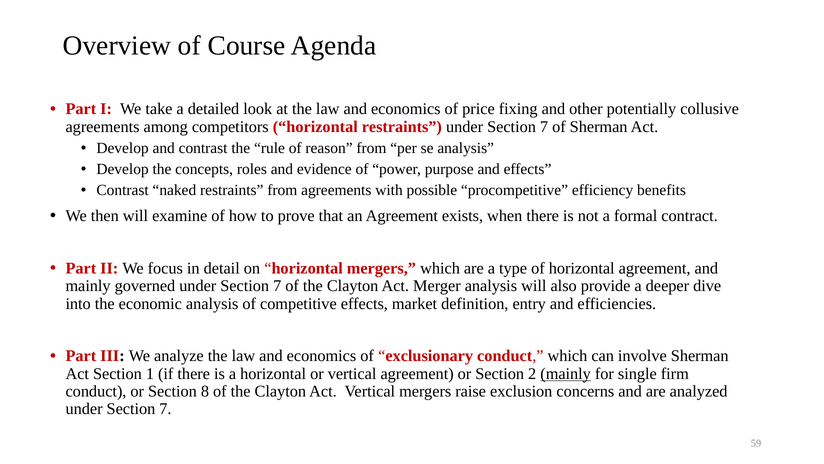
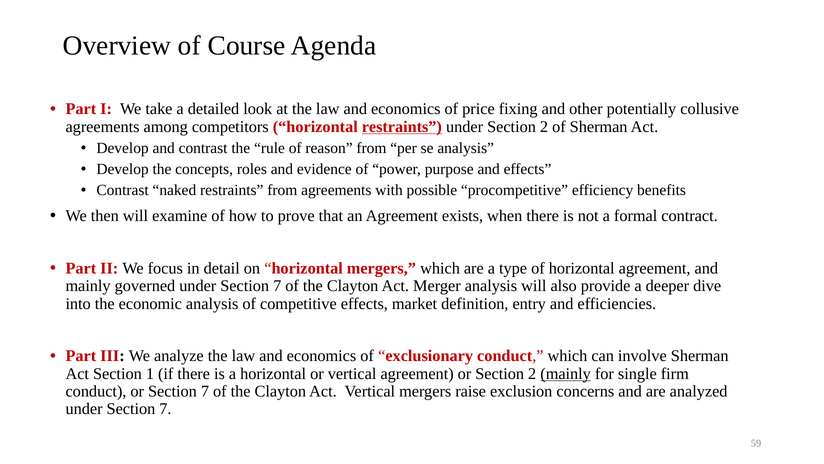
restraints at (402, 127) underline: none -> present
7 at (544, 127): 7 -> 2
or Section 8: 8 -> 7
